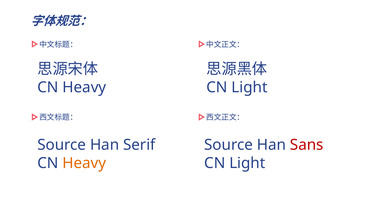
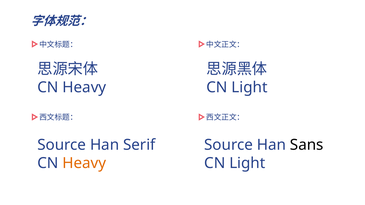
Sans colour: red -> black
